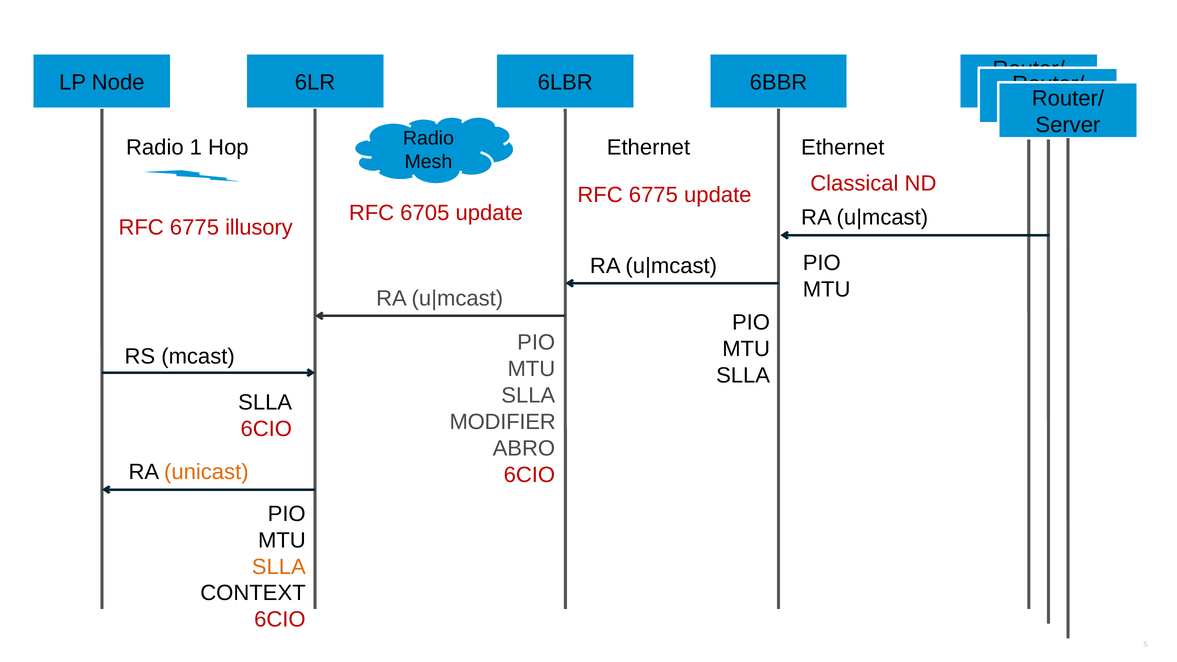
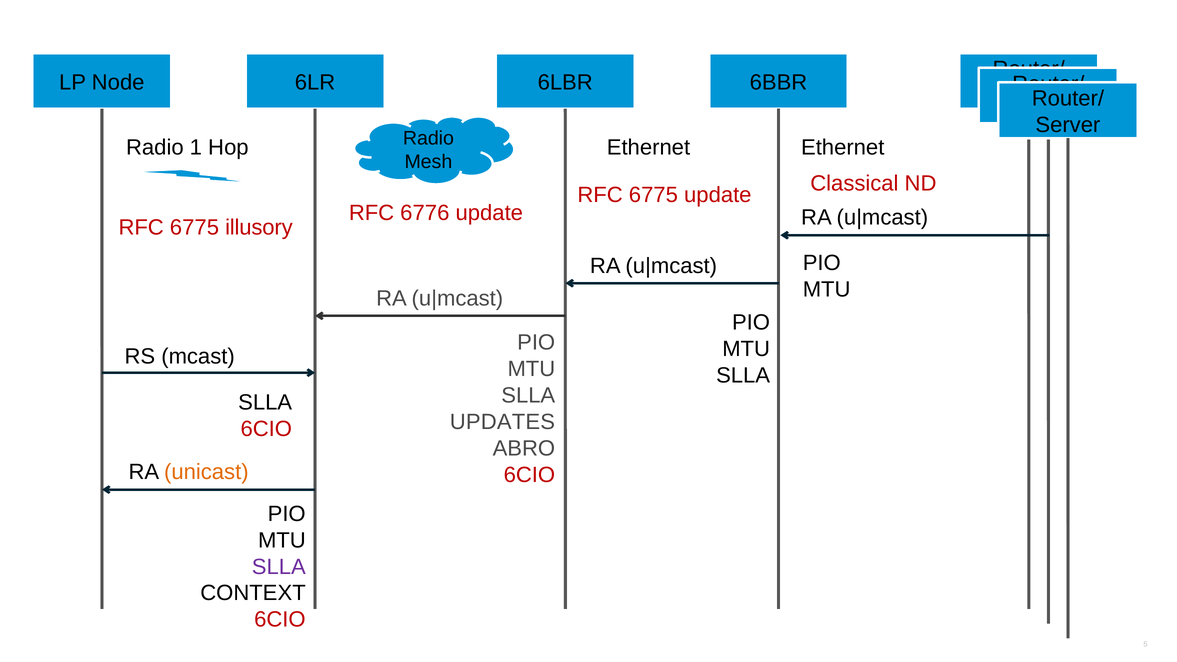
6705: 6705 -> 6776
MODIFIER: MODIFIER -> UPDATES
SLLA at (279, 567) colour: orange -> purple
